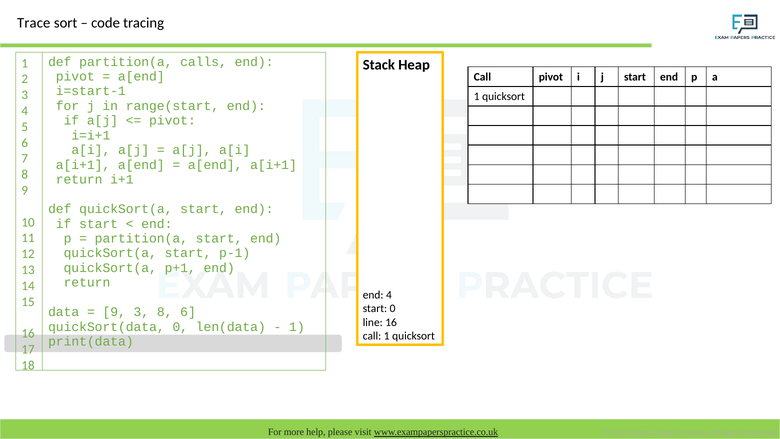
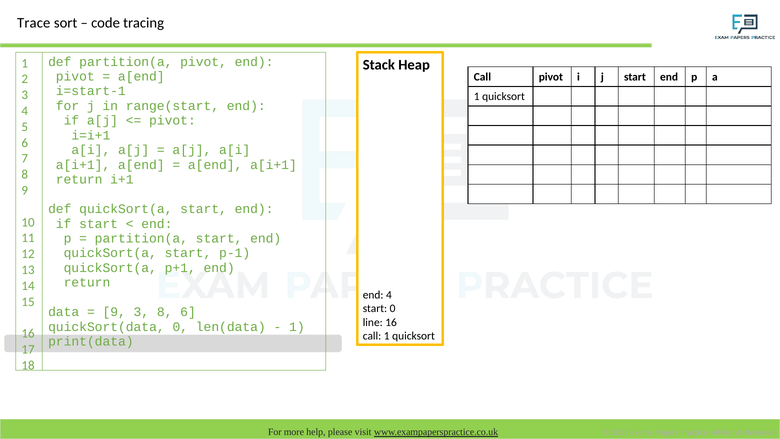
partition(a calls: calls -> pivot
